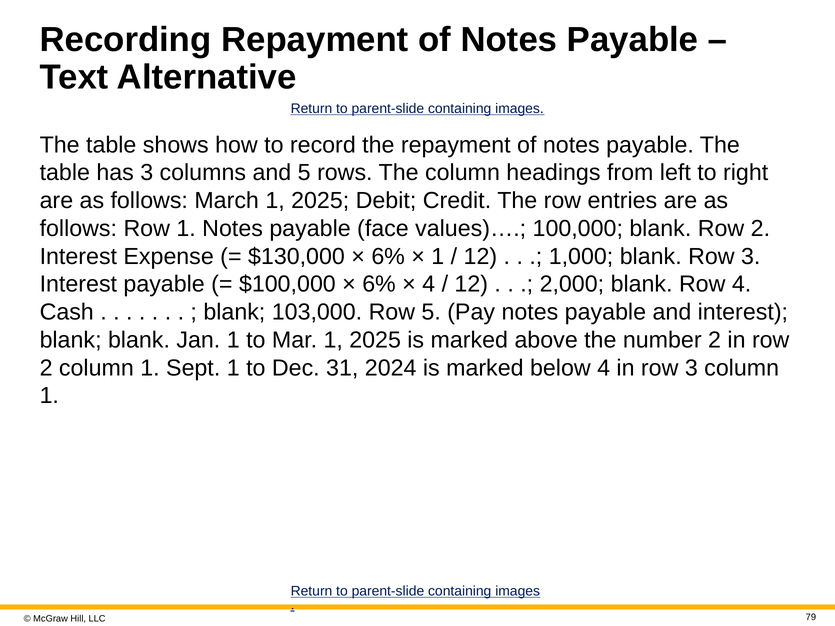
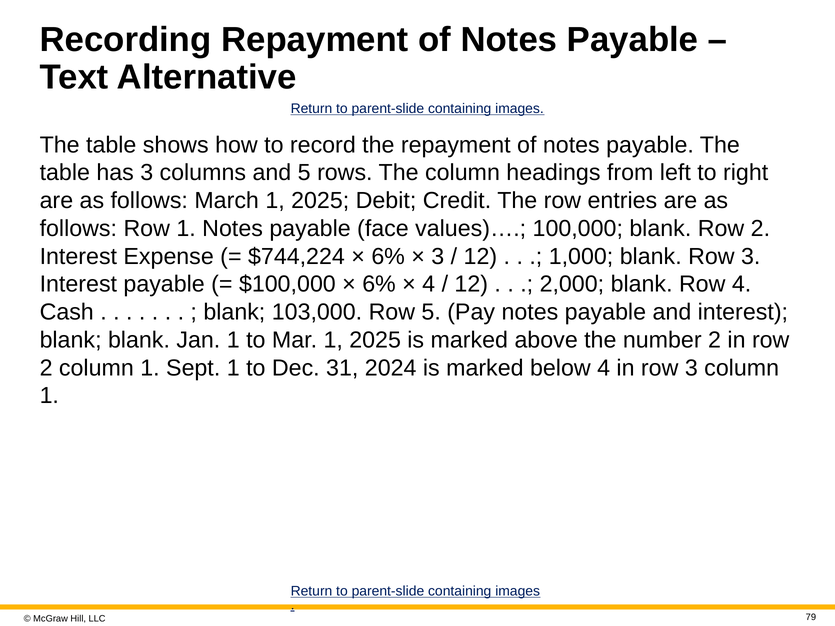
$130,000: $130,000 -> $744,224
1 at (438, 257): 1 -> 3
